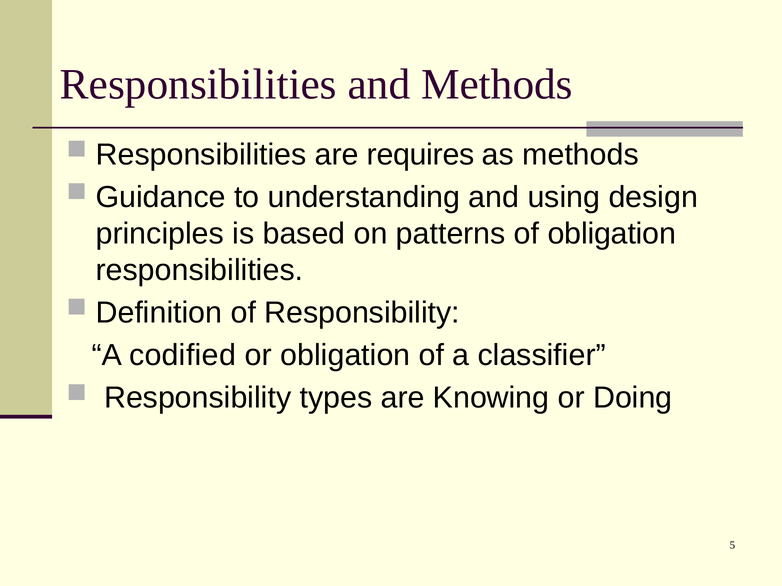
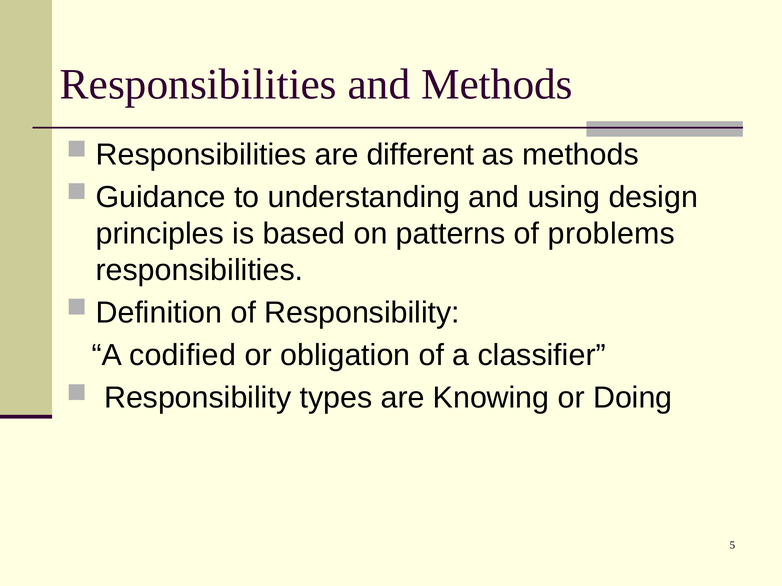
requires: requires -> different
of obligation: obligation -> problems
